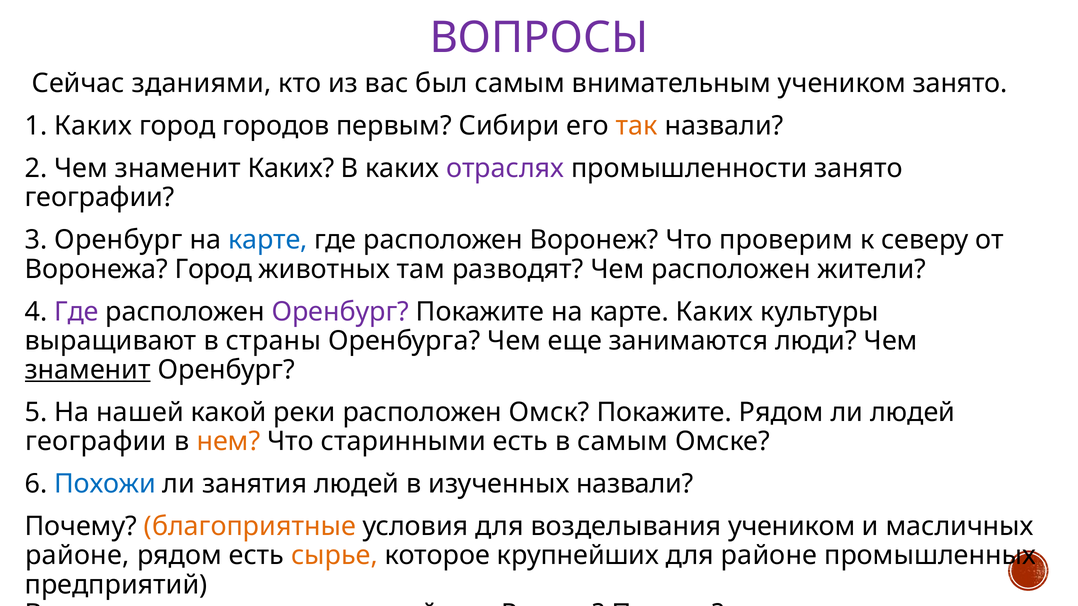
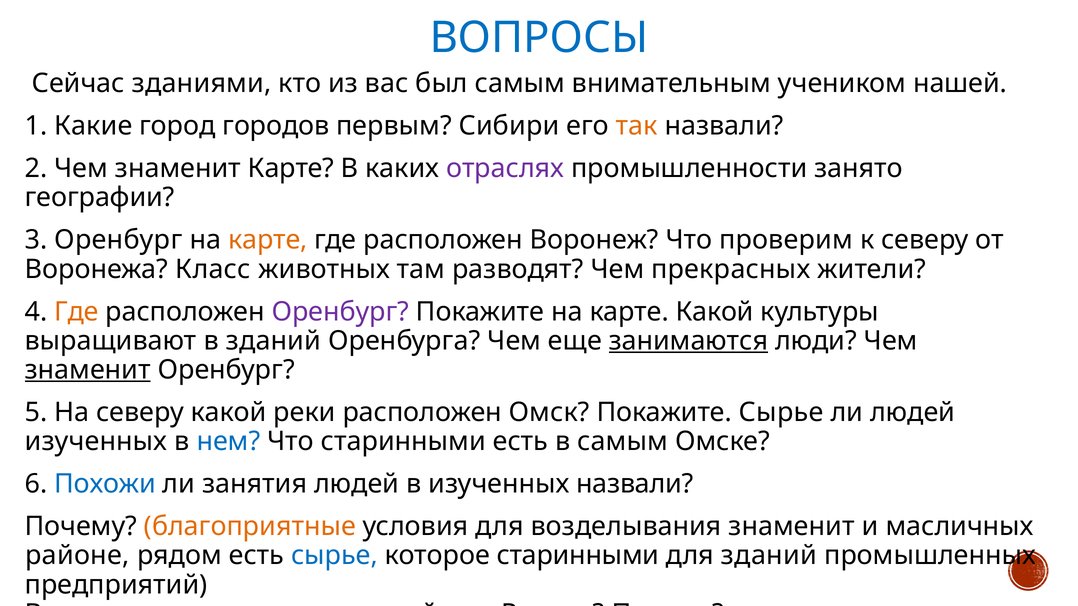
ВОПРОСЫ colour: purple -> blue
учеником занято: занято -> нашей
1 Каких: Каких -> Какие
знаменит Каких: Каких -> Карте
карте at (268, 240) colour: blue -> orange
Воронежа Город: Город -> Класс
Чем расположен: расположен -> прекрасных
Где at (76, 312) colour: purple -> orange
карте Каких: Каких -> Какой
в страны: страны -> зданий
занимаются underline: none -> present
На нашей: нашей -> северу
Покажите Рядом: Рядом -> Сырье
географии at (96, 442): географии -> изученных
нем colour: orange -> blue
возделывания учеником: учеником -> знаменит
сырье at (335, 556) colour: orange -> blue
которое крупнейших: крупнейших -> старинными
для районе: районе -> зданий
